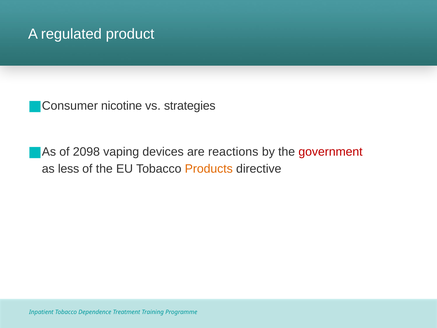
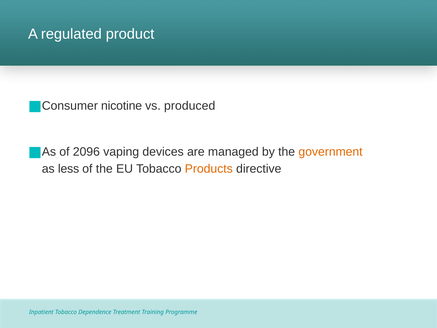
strategies: strategies -> produced
2098: 2098 -> 2096
reactions: reactions -> managed
government colour: red -> orange
